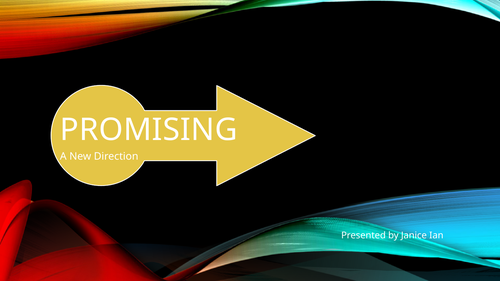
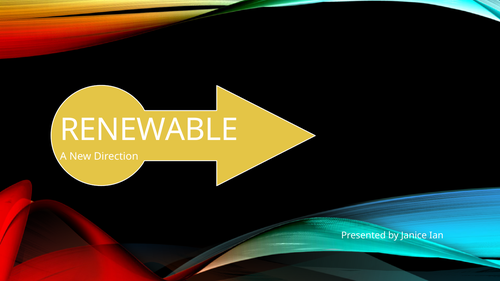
PROMISING: PROMISING -> RENEWABLE
